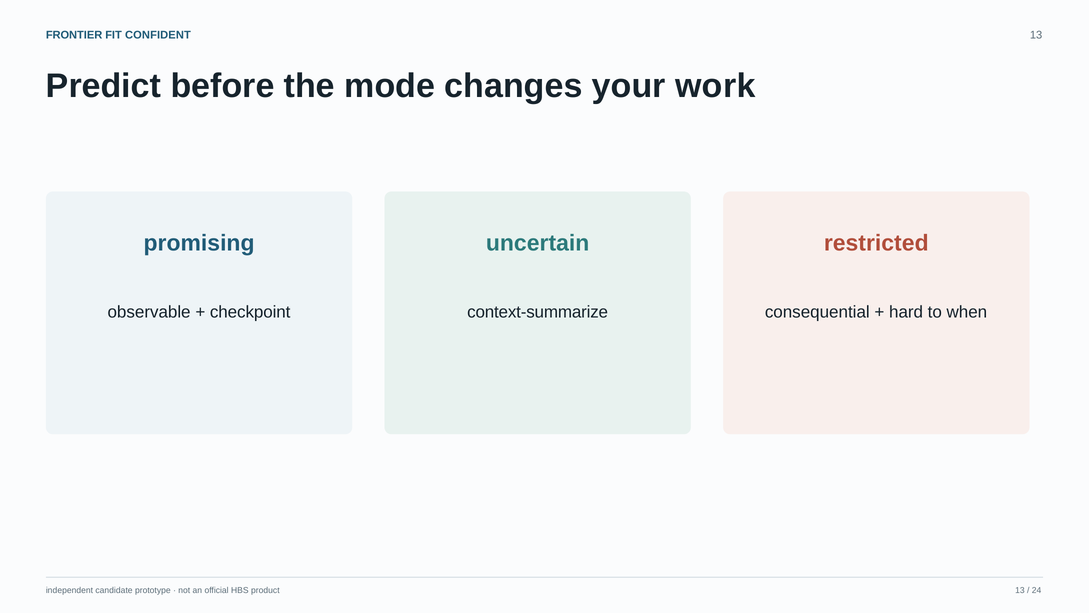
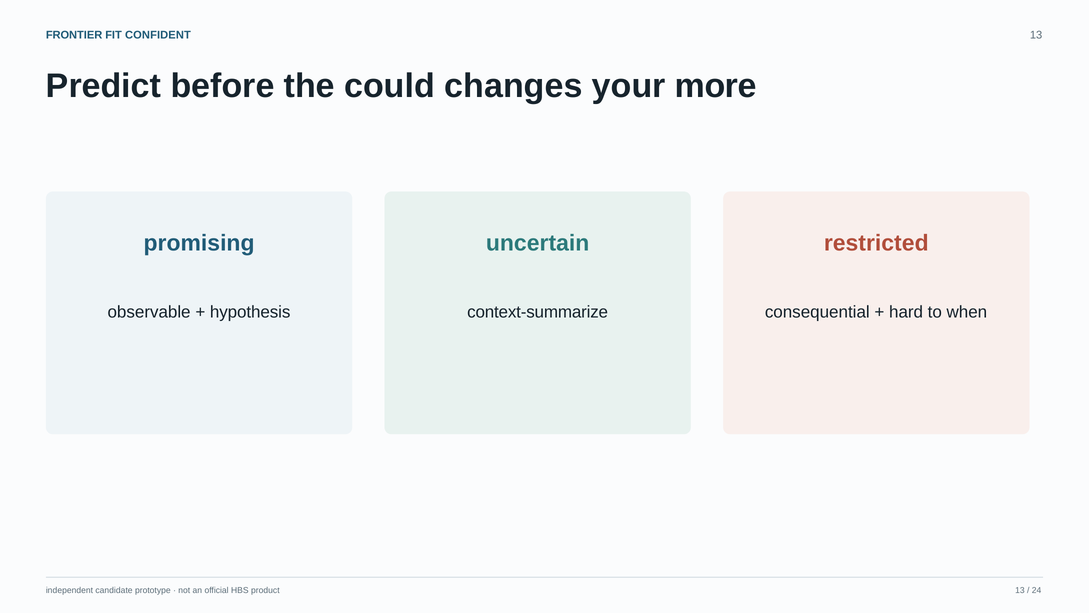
mode: mode -> could
work: work -> more
checkpoint: checkpoint -> hypothesis
